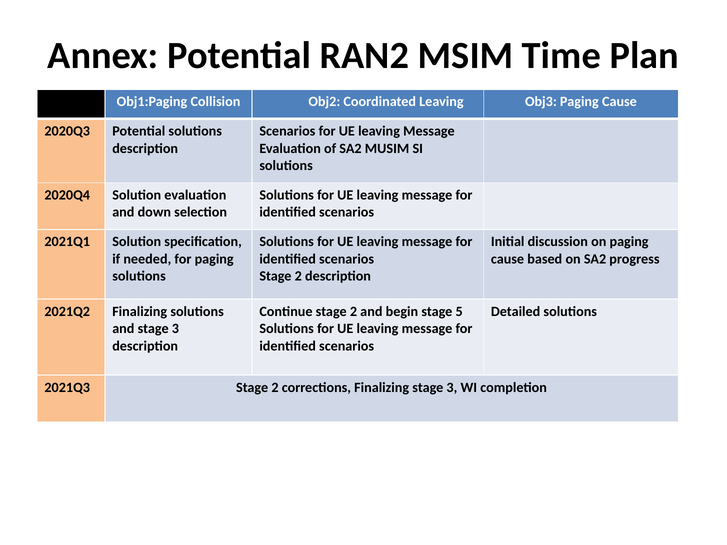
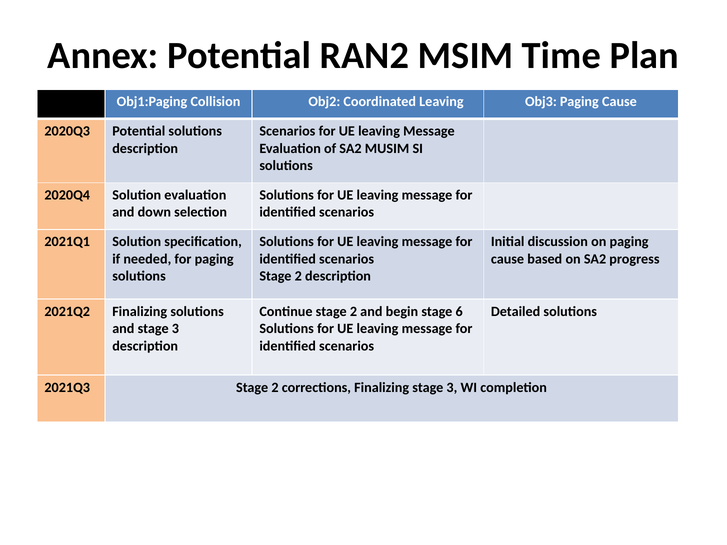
5: 5 -> 6
